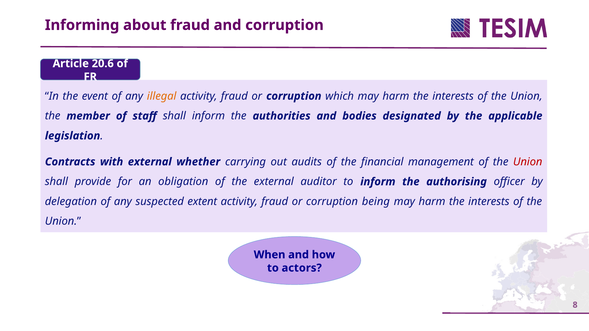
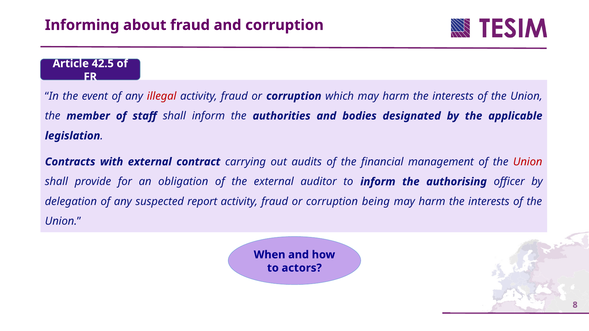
20.6: 20.6 -> 42.5
illegal colour: orange -> red
whether: whether -> contract
extent: extent -> report
